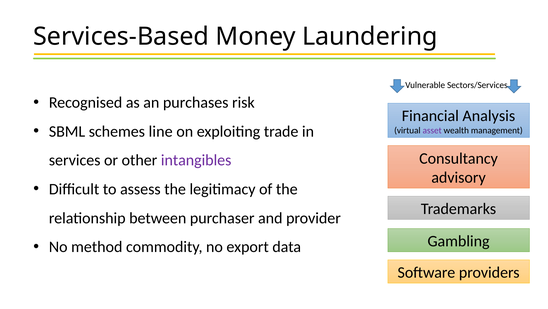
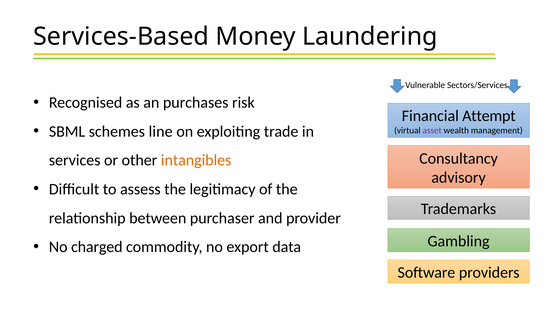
Analysis: Analysis -> Attempt
intangibles colour: purple -> orange
method: method -> charged
